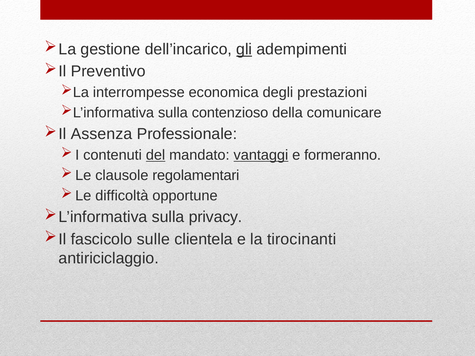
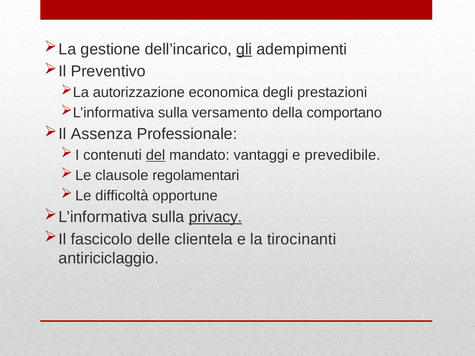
interrompesse: interrompesse -> autorizzazione
contenzioso: contenzioso -> versamento
comunicare: comunicare -> comportano
vantaggi underline: present -> none
formeranno: formeranno -> prevedibile
privacy underline: none -> present
sulle: sulle -> delle
